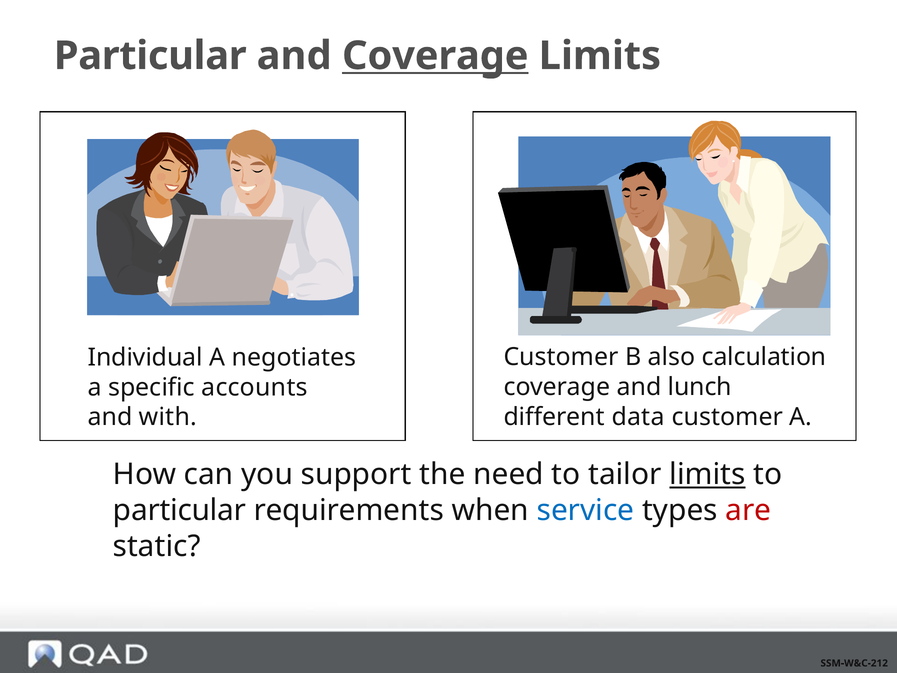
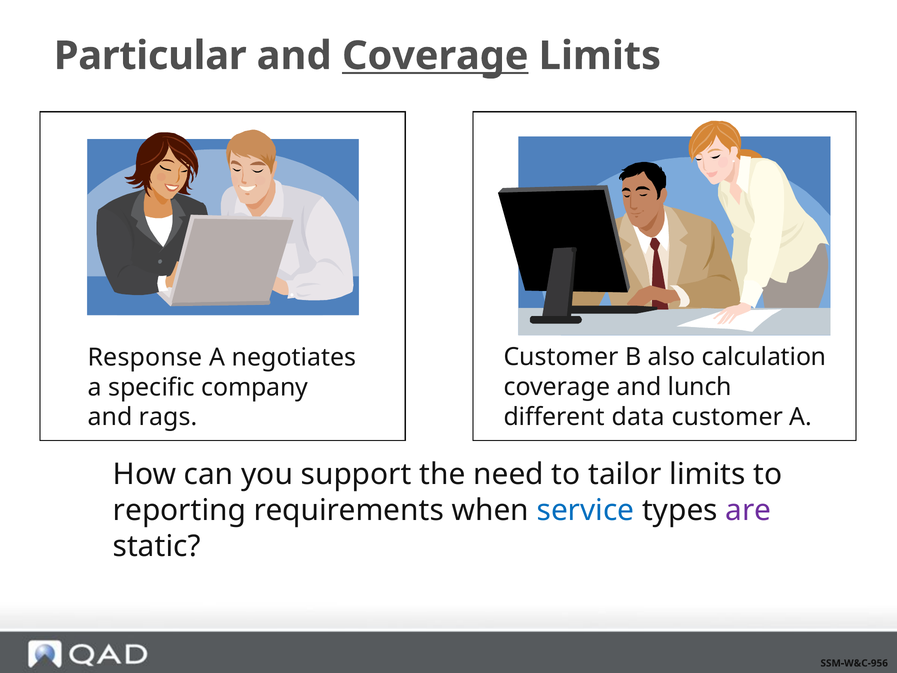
Individual: Individual -> Response
accounts: accounts -> company
with: with -> rags
limits at (708, 474) underline: present -> none
particular at (180, 510): particular -> reporting
are colour: red -> purple
SSM-W&C-212: SSM-W&C-212 -> SSM-W&C-956
